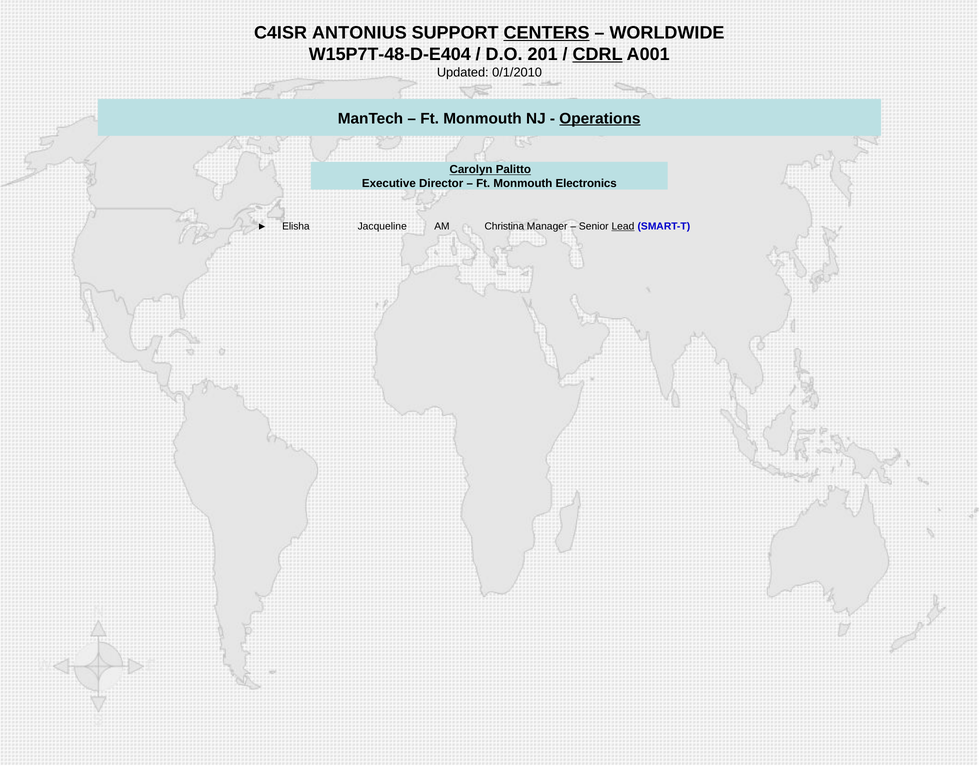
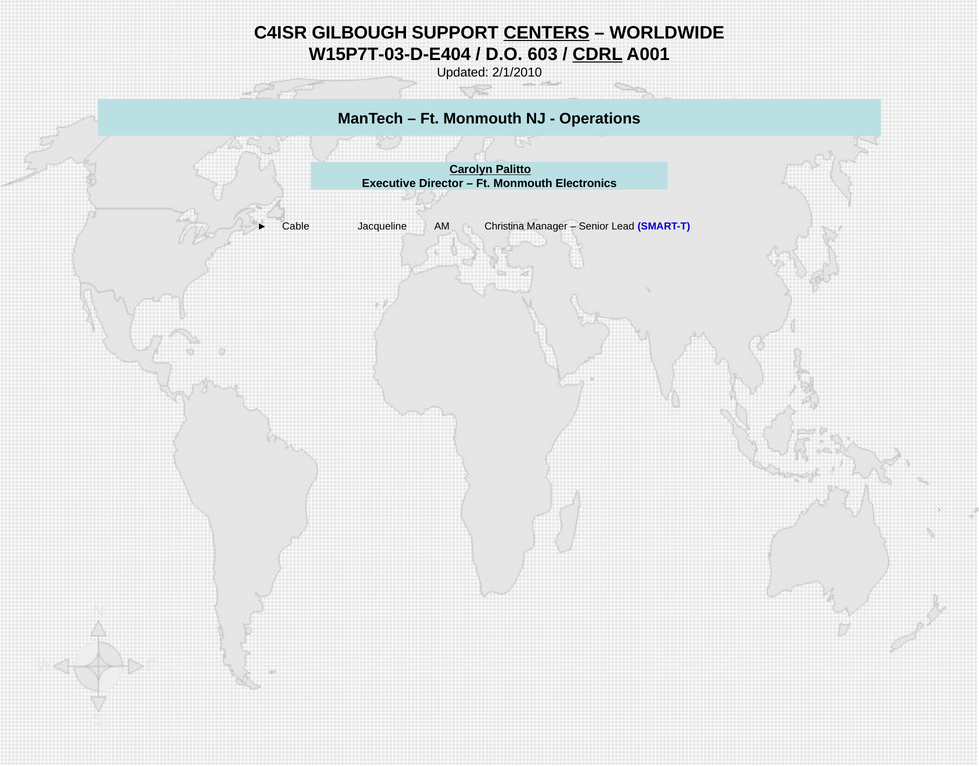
ANTONIUS: ANTONIUS -> GILBOUGH
W15P7T-48-D-E404: W15P7T-48-D-E404 -> W15P7T-03-D-E404
201: 201 -> 603
0/1/2010: 0/1/2010 -> 2/1/2010
Operations underline: present -> none
Elisha: Elisha -> Cable
Lead underline: present -> none
